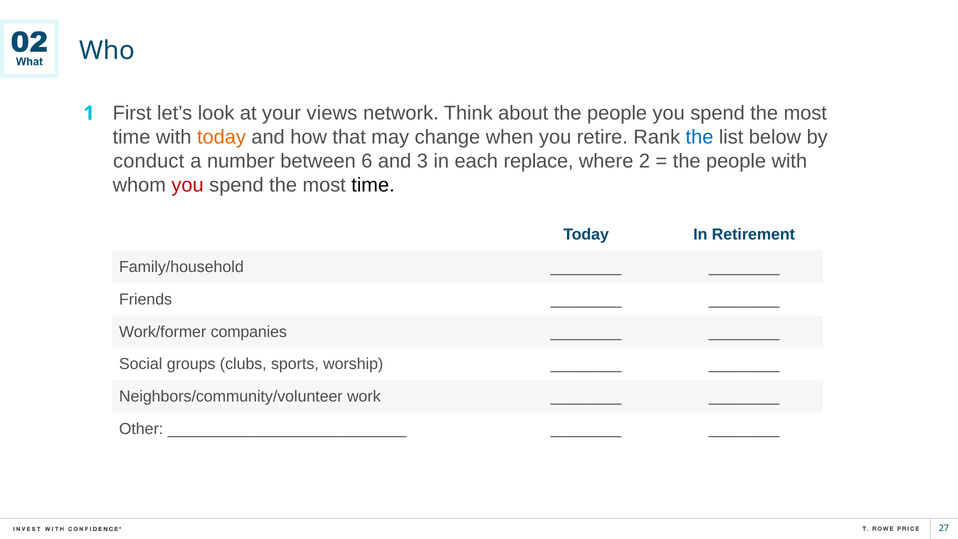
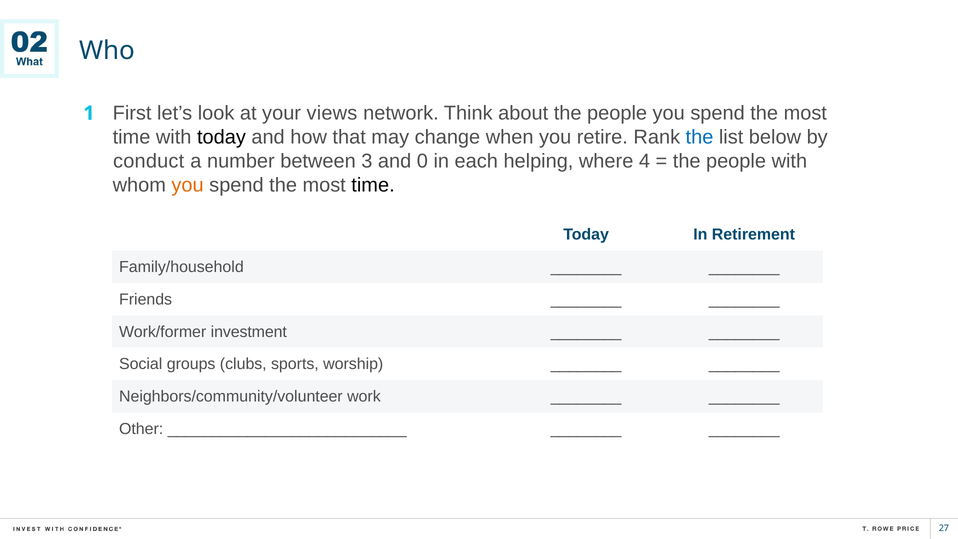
today at (221, 137) colour: orange -> black
6: 6 -> 3
3: 3 -> 0
replace: replace -> helping
2: 2 -> 4
you at (188, 185) colour: red -> orange
companies: companies -> investment
